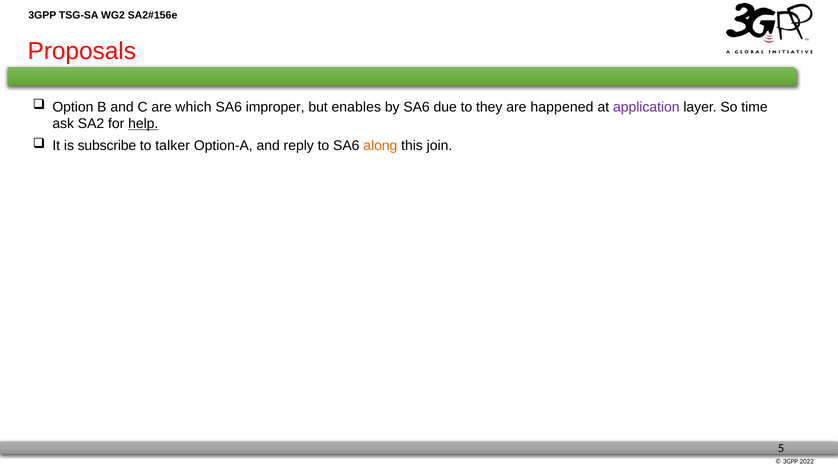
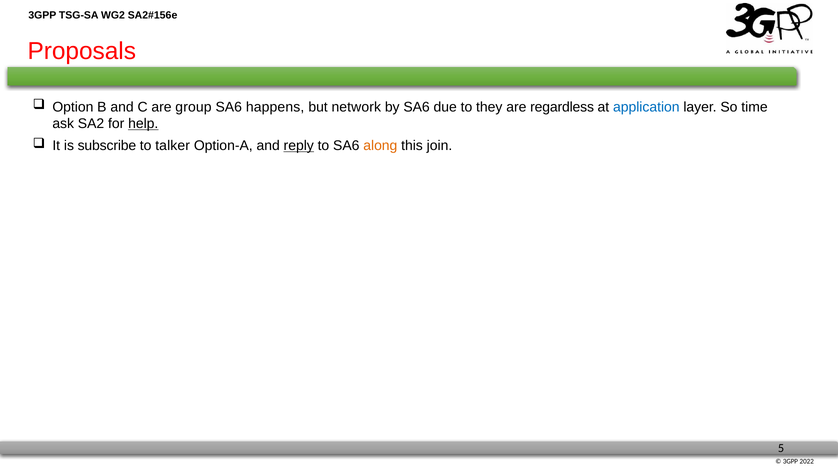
which: which -> group
improper: improper -> happens
enables: enables -> network
happened: happened -> regardless
application colour: purple -> blue
reply underline: none -> present
